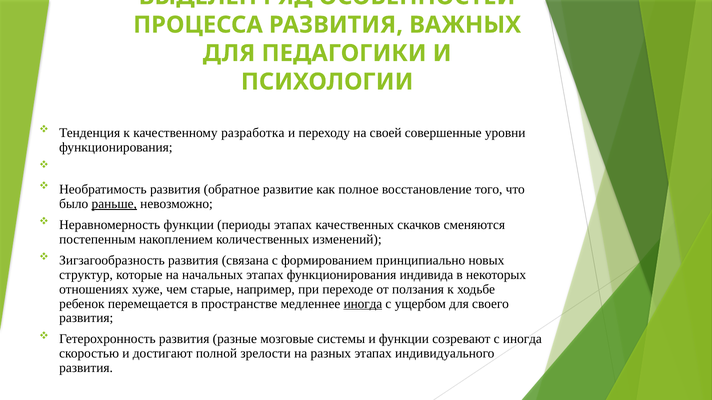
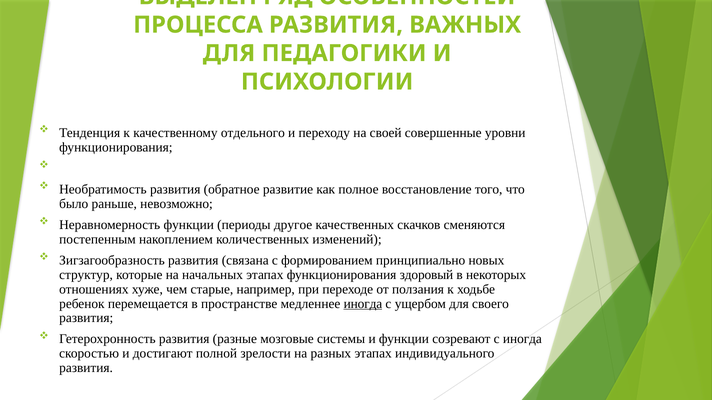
разработка: разработка -> отдельного
раньше underline: present -> none
периоды этапах: этапах -> другое
индивида: индивида -> здоровый
